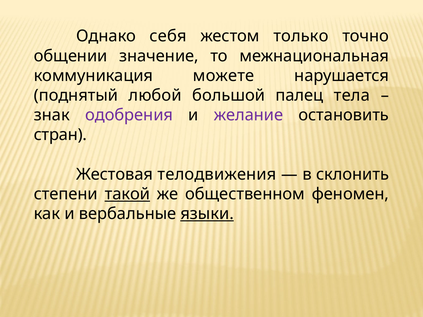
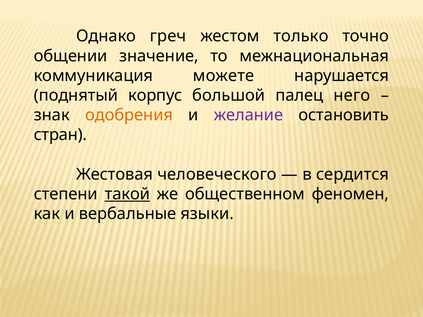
себя: себя -> греч
любой: любой -> корпус
тела: тела -> него
одобрения colour: purple -> orange
телодвижения: телодвижения -> человеческого
склонить: склонить -> сердится
языки underline: present -> none
